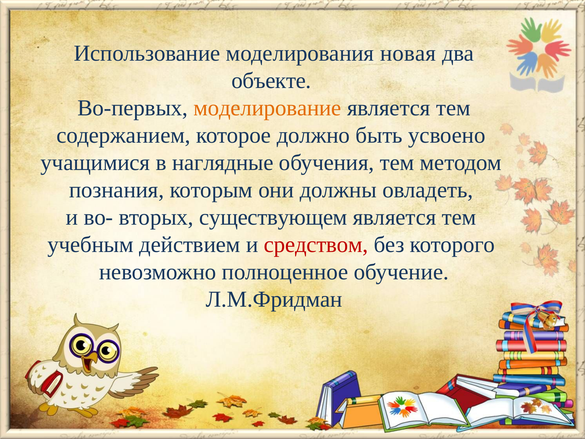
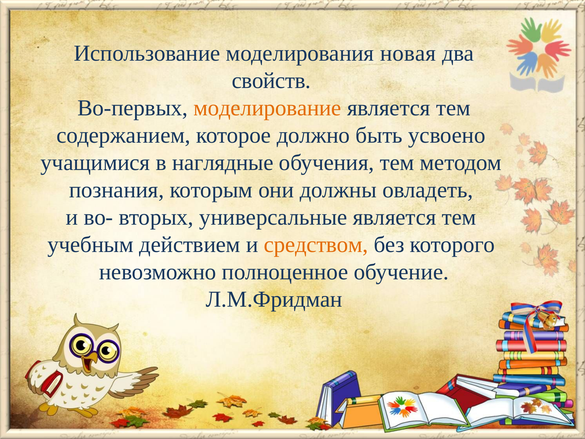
объекте: объекте -> свойств
существующем: существующем -> универсальные
средством colour: red -> orange
